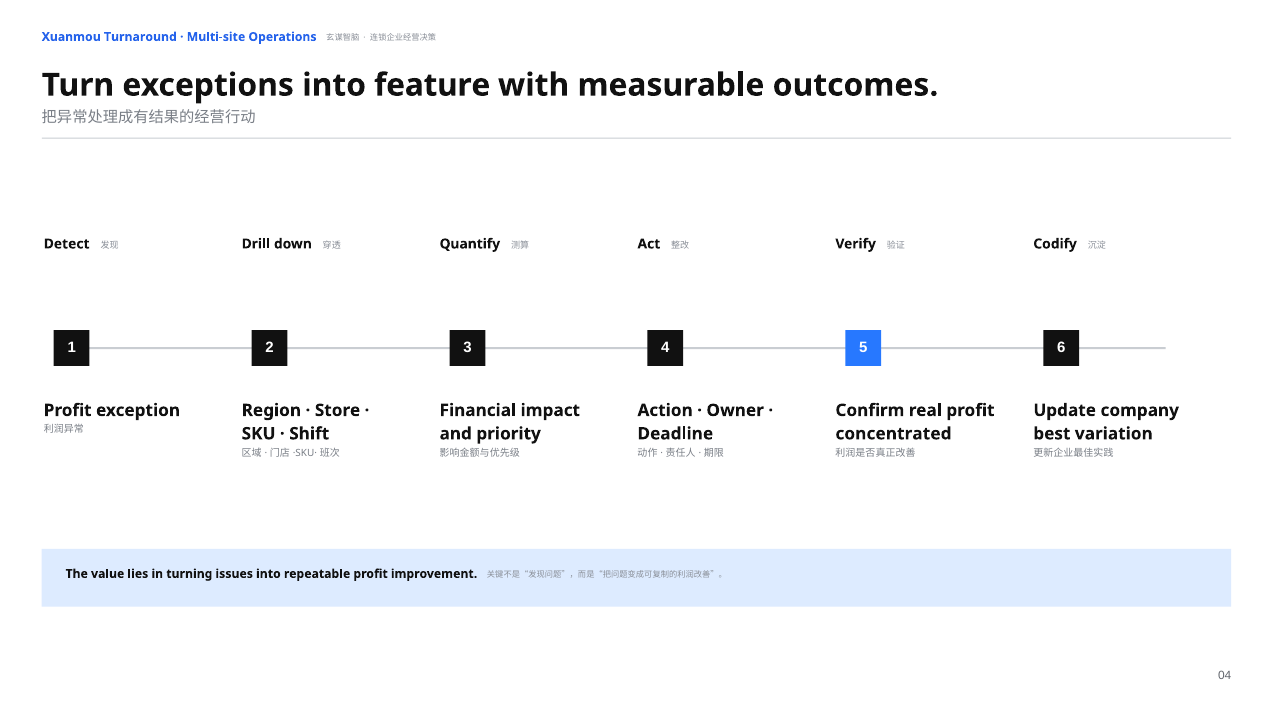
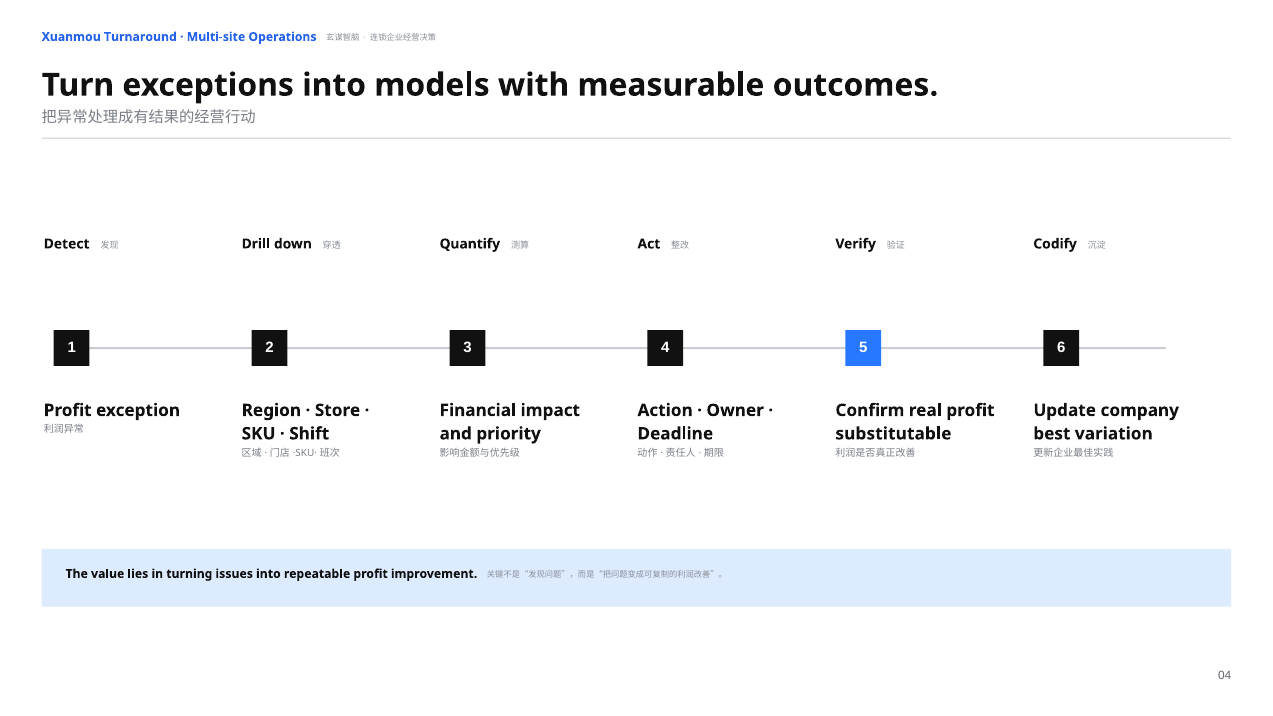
feature: feature -> models
concentrated: concentrated -> substitutable
